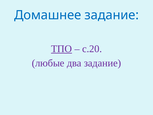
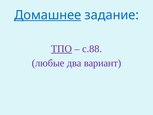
Домашнее underline: none -> present
с.20: с.20 -> с.88
два задание: задание -> вариант
